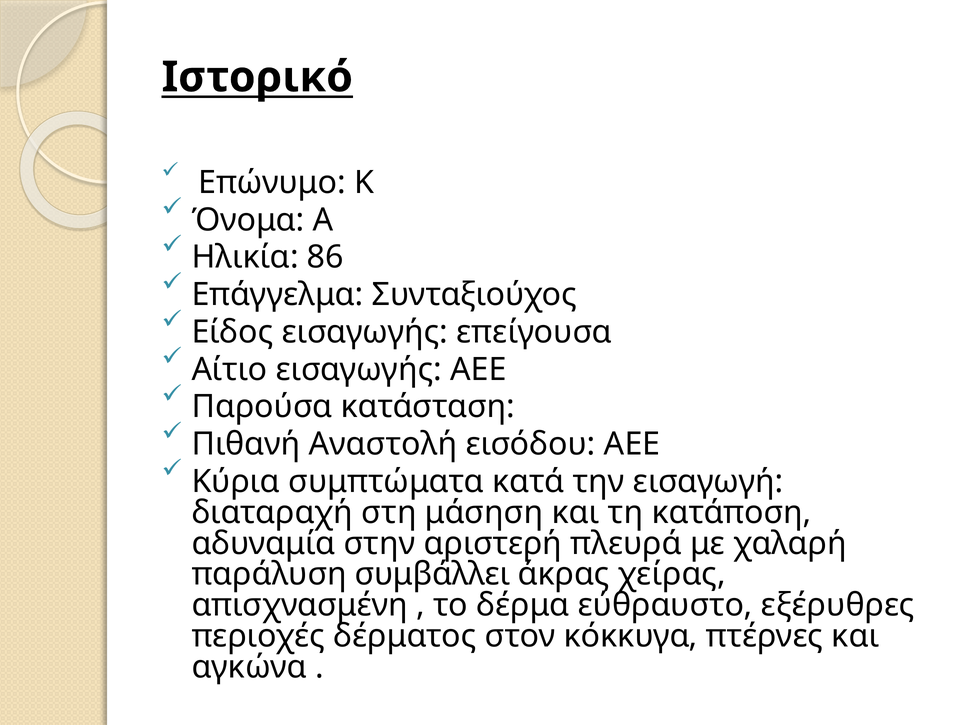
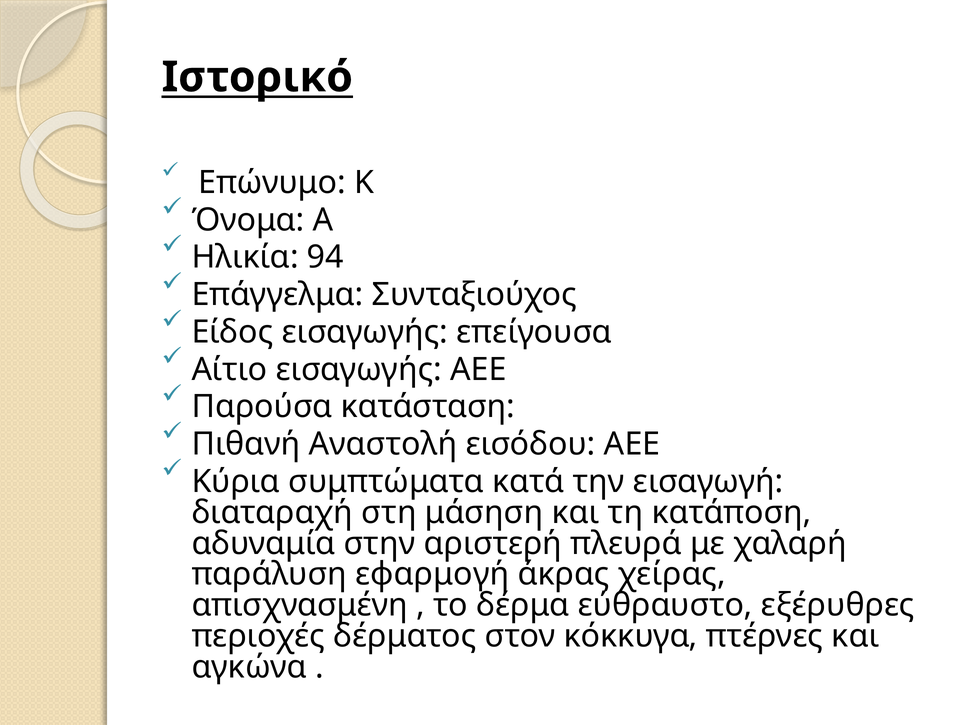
86: 86 -> 94
συμβάλλει: συμβάλλει -> εφαρμογή
